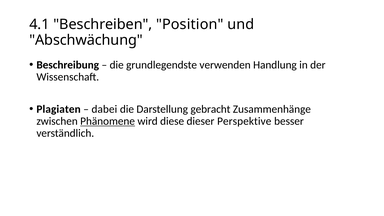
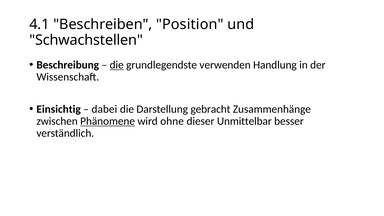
Abschwächung: Abschwächung -> Schwachstellen
die at (117, 65) underline: none -> present
Plagiaten: Plagiaten -> Einsichtig
diese: diese -> ohne
Perspektive: Perspektive -> Unmittelbar
